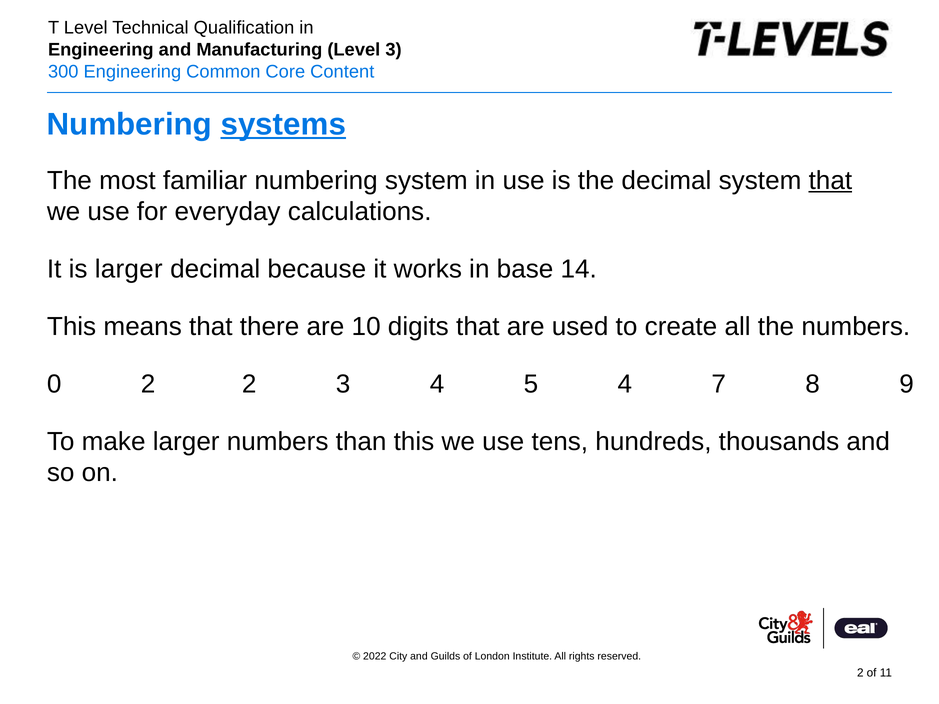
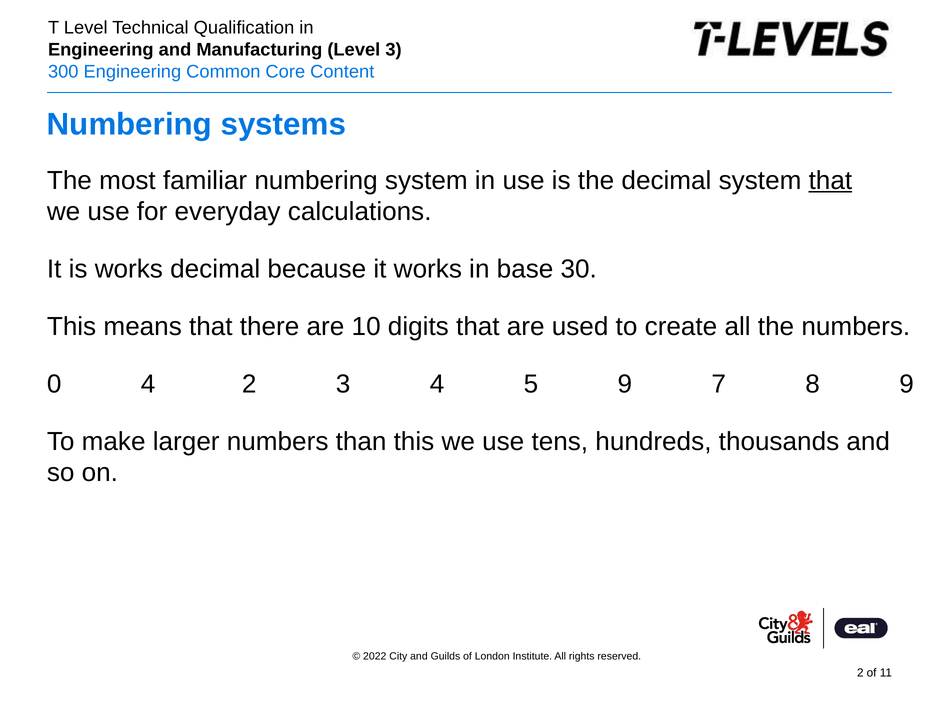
systems underline: present -> none
is larger: larger -> works
14: 14 -> 30
0 2: 2 -> 4
5 4: 4 -> 9
